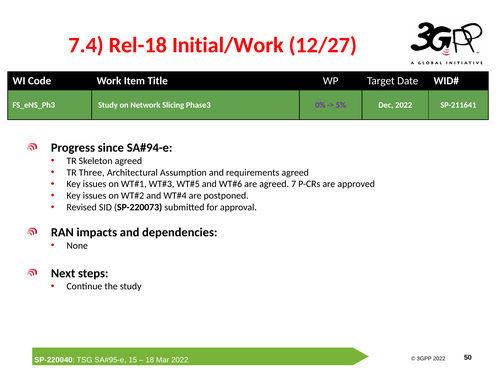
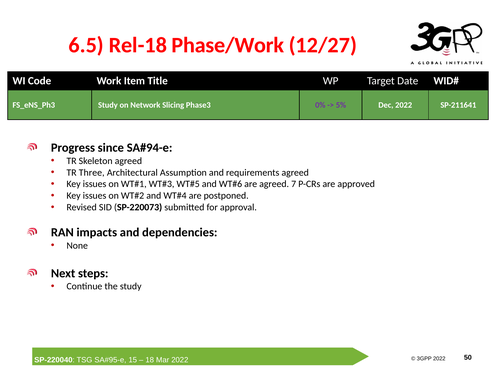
7.4: 7.4 -> 6.5
Initial/Work: Initial/Work -> Phase/Work
